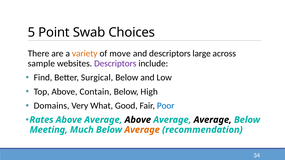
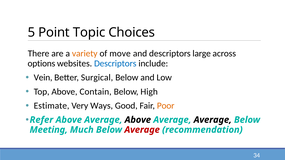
Swab: Swab -> Topic
sample: sample -> options
Descriptors at (115, 64) colour: purple -> blue
Find: Find -> Vein
Domains: Domains -> Estimate
What: What -> Ways
Poor colour: blue -> orange
Rates: Rates -> Refer
Average at (142, 130) colour: orange -> red
